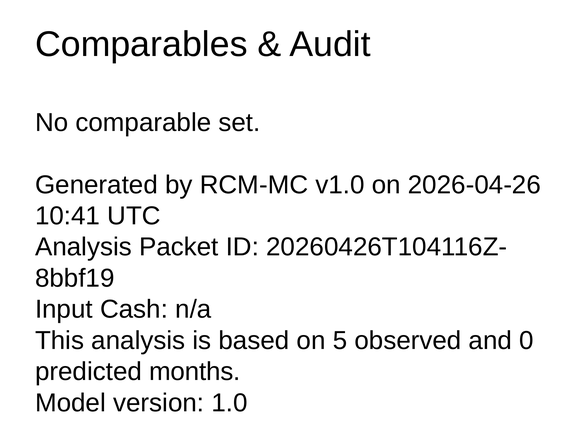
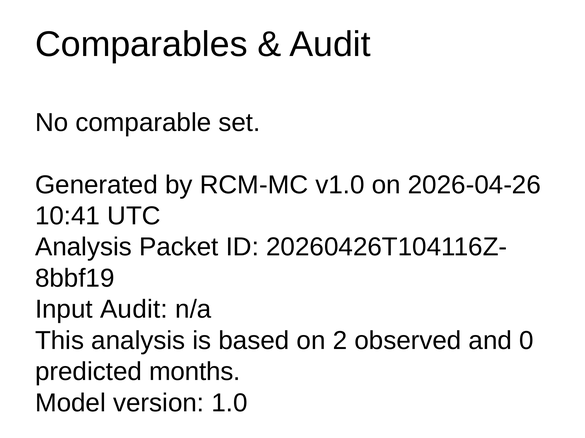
Input Cash: Cash -> Audit
5: 5 -> 2
